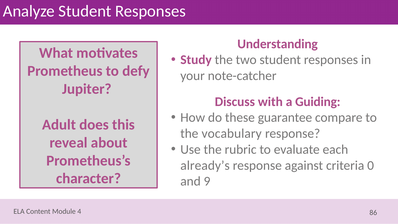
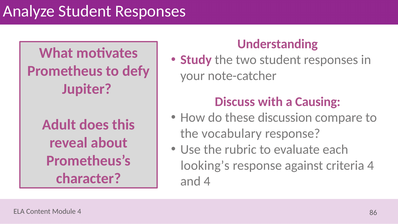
Guiding: Guiding -> Causing
guarantee: guarantee -> discussion
already’s: already’s -> looking’s
criteria 0: 0 -> 4
and 9: 9 -> 4
